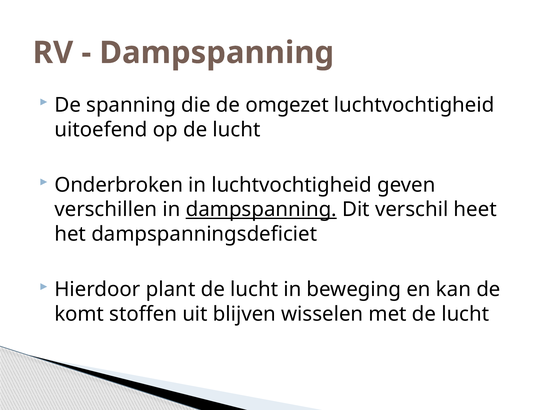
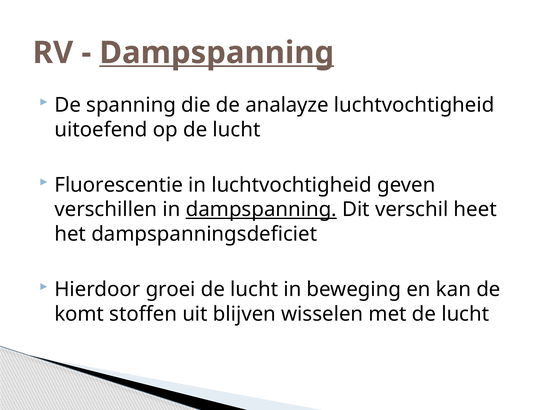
Dampspanning at (217, 53) underline: none -> present
omgezet: omgezet -> analayze
Onderbroken: Onderbroken -> Fluorescentie
plant: plant -> groei
